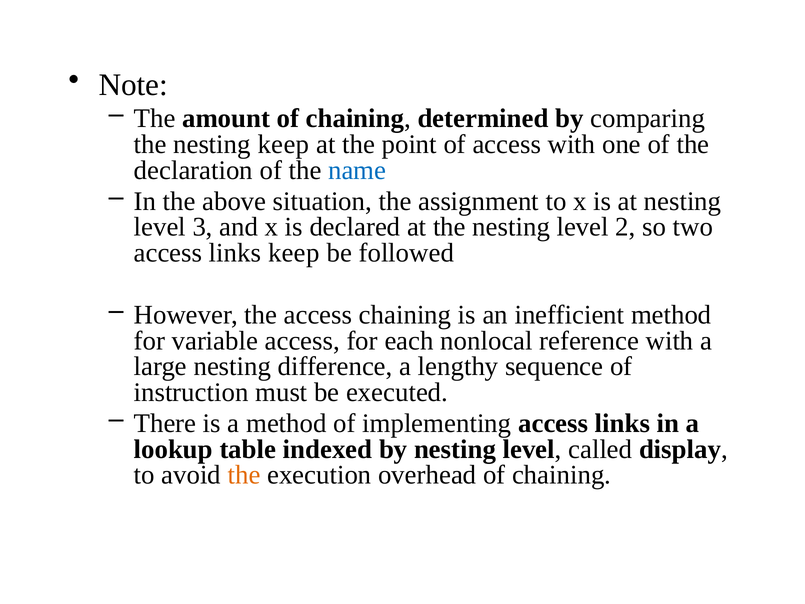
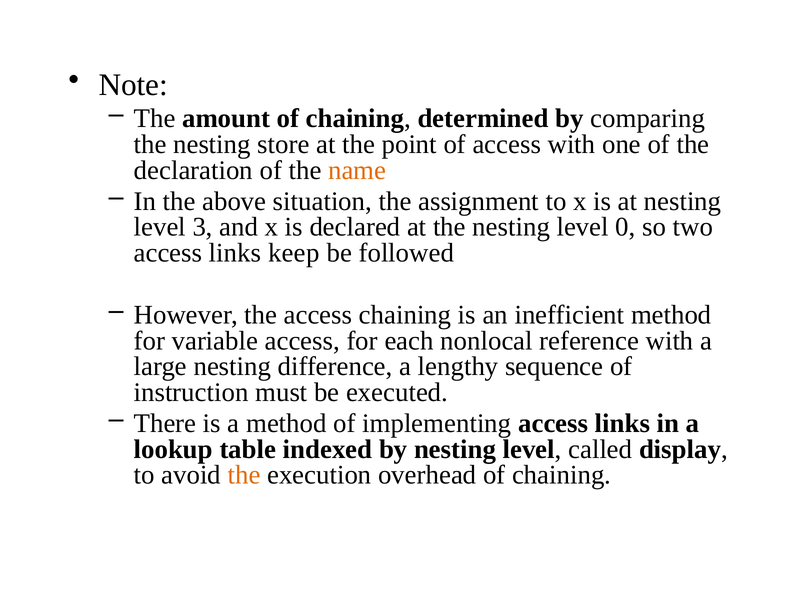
nesting keep: keep -> store
name colour: blue -> orange
2: 2 -> 0
